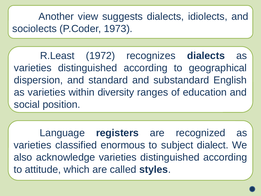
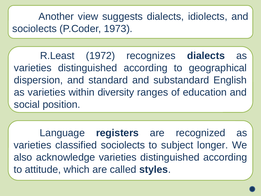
classified enormous: enormous -> sociolects
dialect: dialect -> longer
